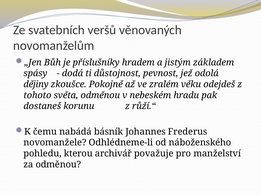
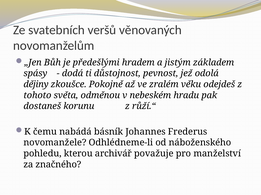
příslušníky: příslušníky -> předešlými
za odměnou: odměnou -> značného
